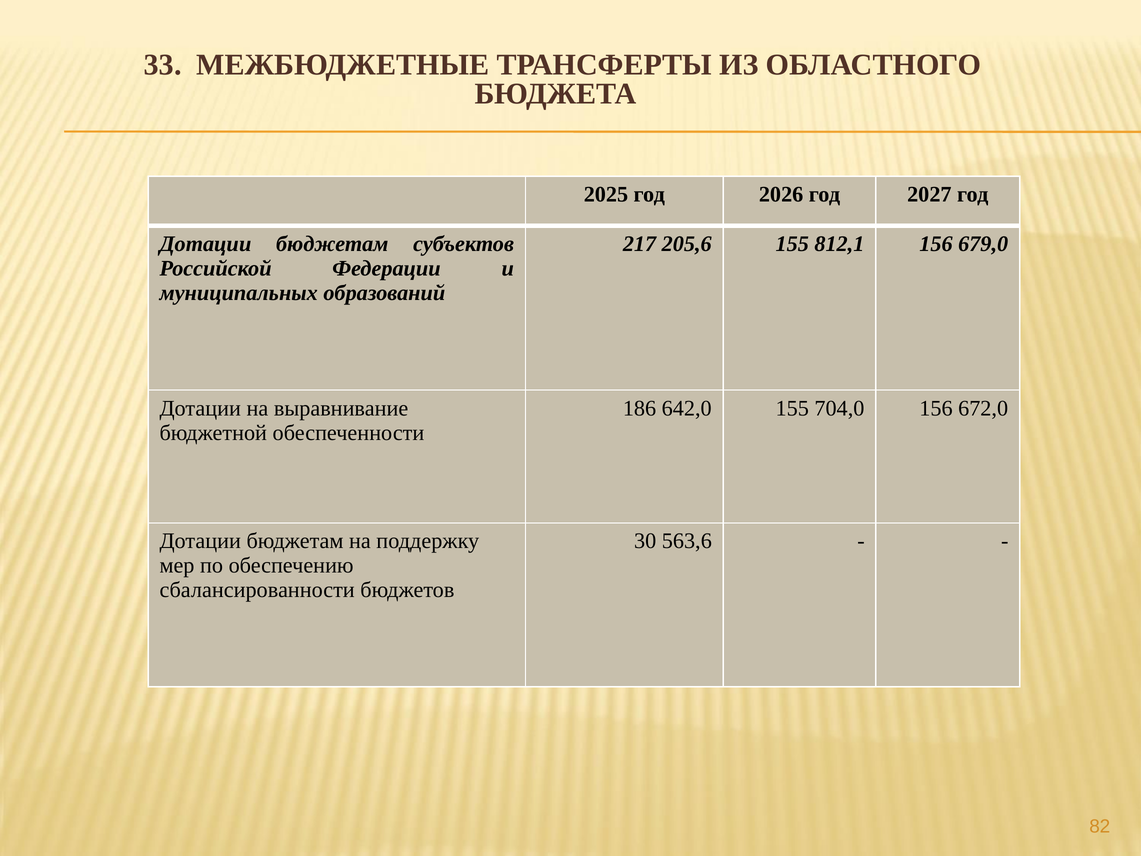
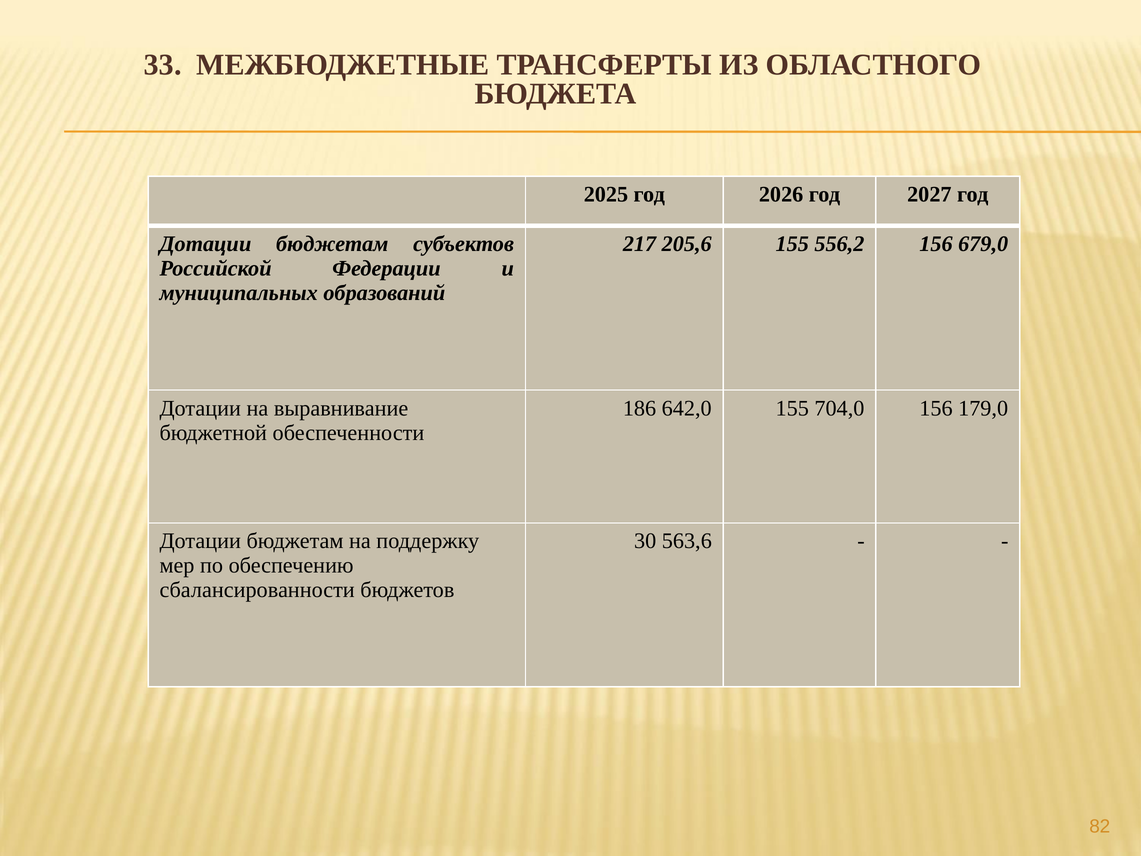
812,1: 812,1 -> 556,2
672,0: 672,0 -> 179,0
